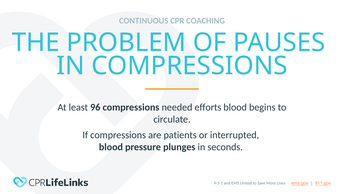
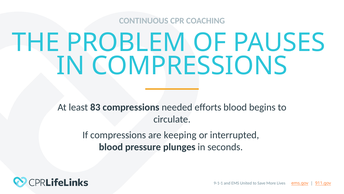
96: 96 -> 83
patients: patients -> keeping
